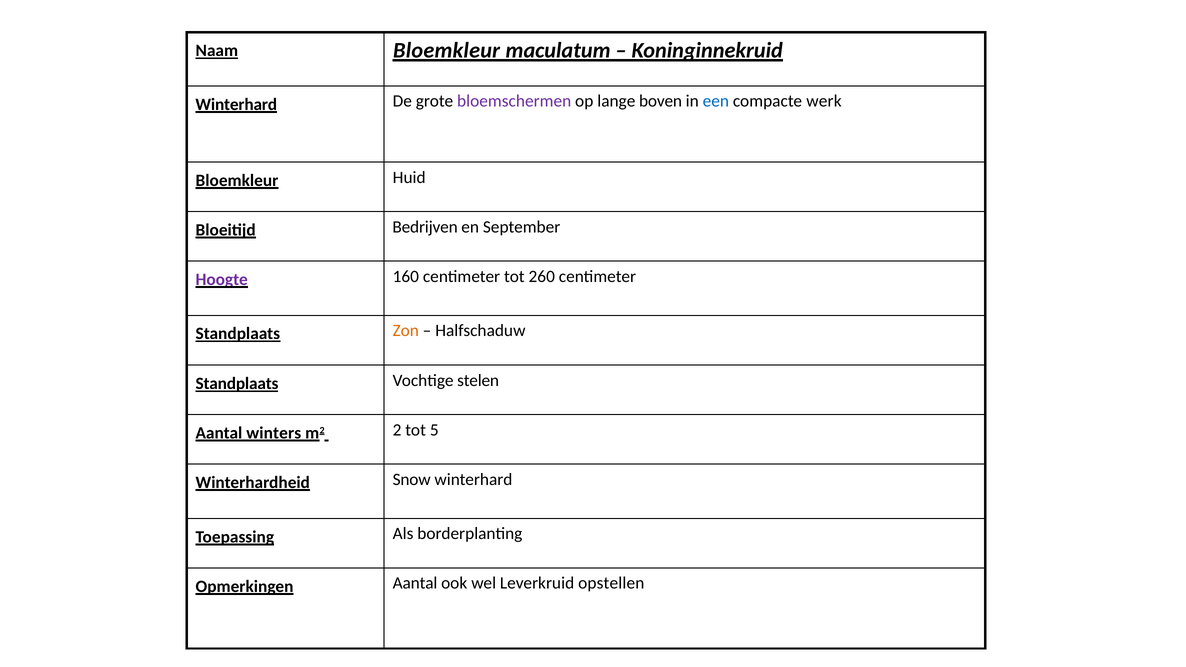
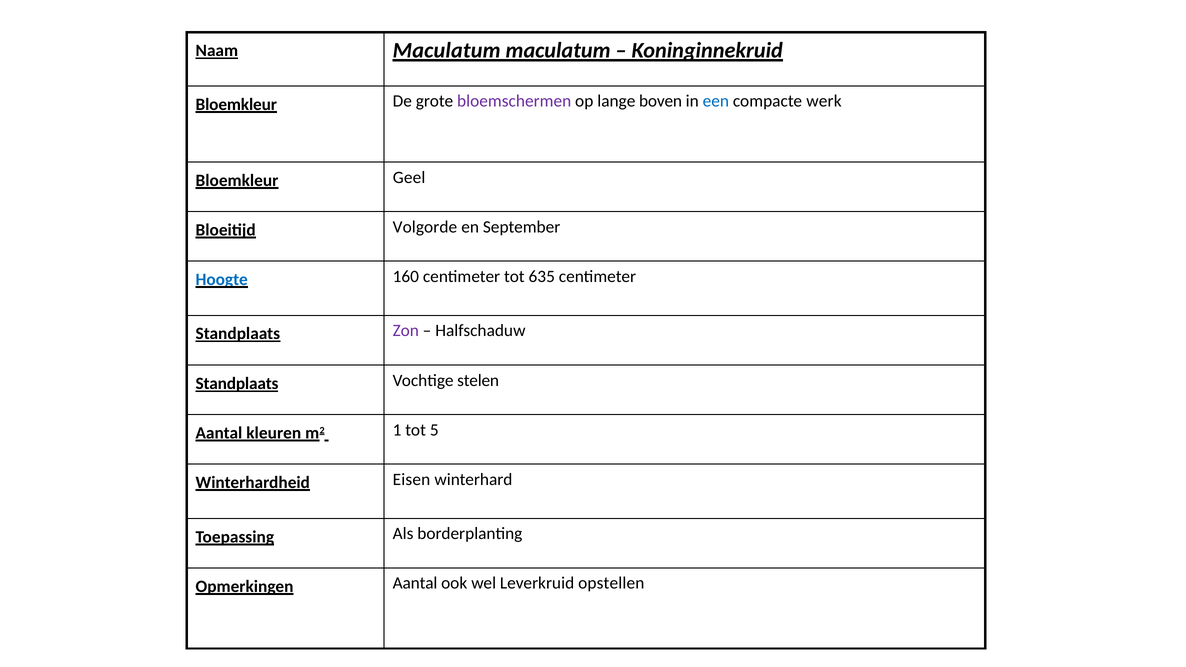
Naam Bloemkleur: Bloemkleur -> Maculatum
Winterhard at (236, 104): Winterhard -> Bloemkleur
Huid: Huid -> Geel
Bedrijven: Bedrijven -> Volgorde
Hoogte colour: purple -> blue
260: 260 -> 635
Zon colour: orange -> purple
winters: winters -> kleuren
2: 2 -> 1
Snow: Snow -> Eisen
